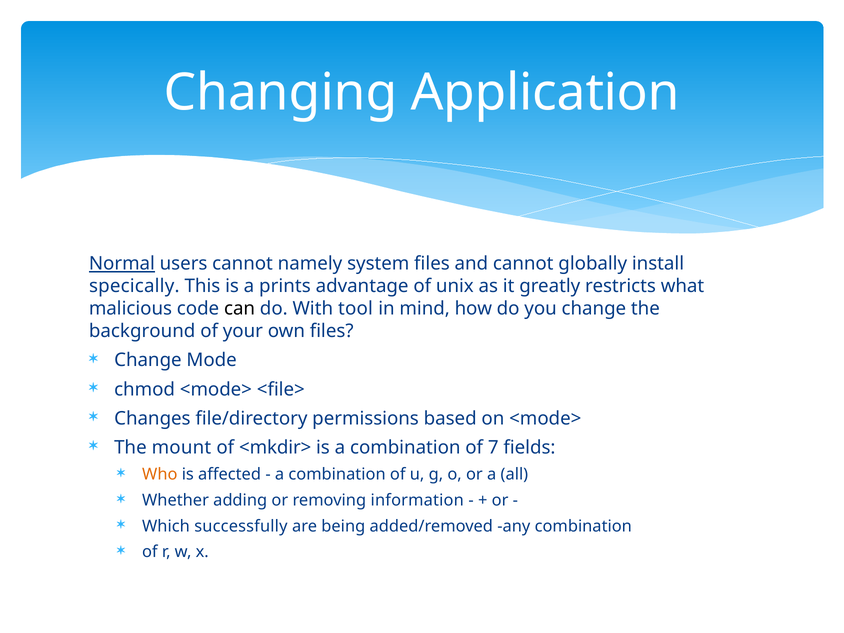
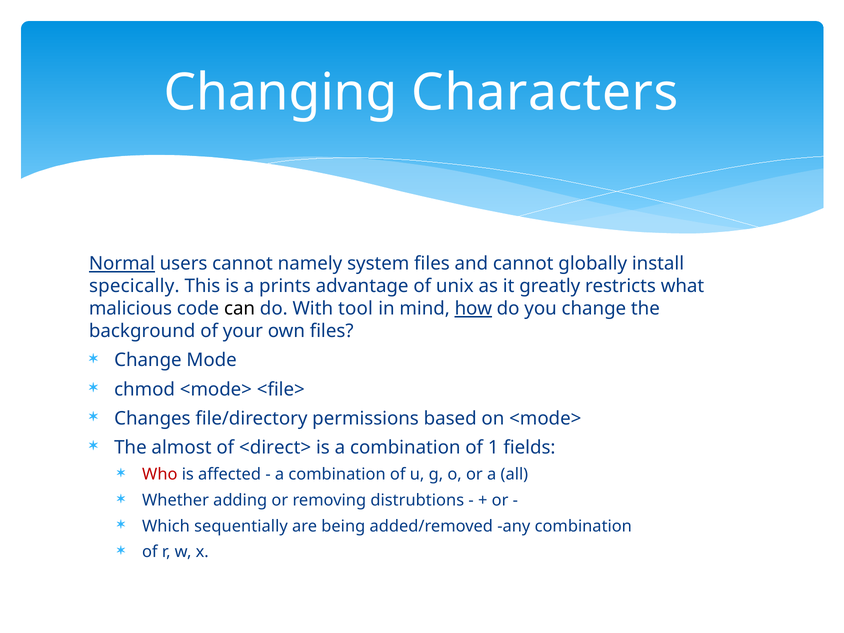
Application: Application -> Characters
how underline: none -> present
mount: mount -> almost
<mkdir>: <mkdir> -> <direct>
7: 7 -> 1
Who colour: orange -> red
information: information -> distrubtions
successfully: successfully -> sequentially
